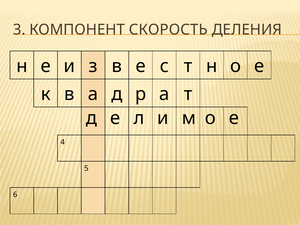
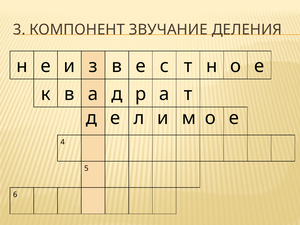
СКОРОСТЬ: СКОРОСТЬ -> ЗВУЧАНИЕ
